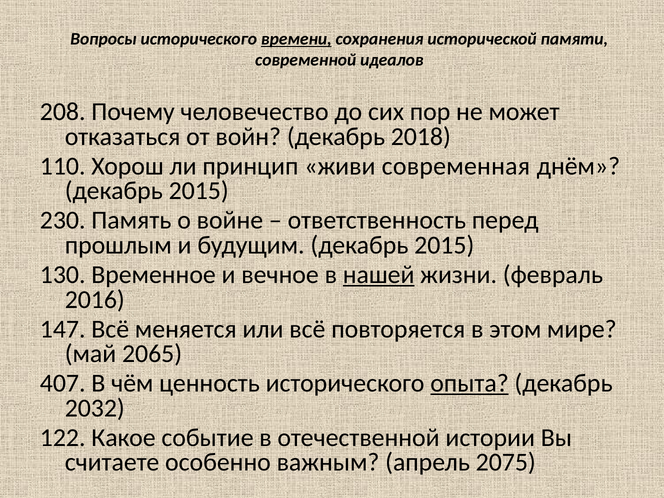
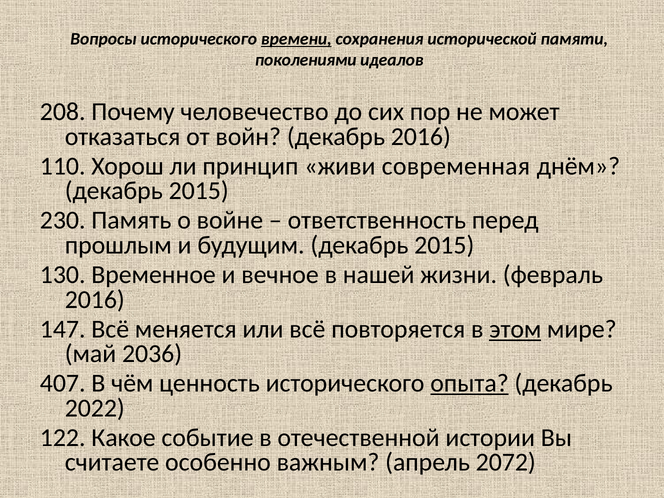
современной: современной -> поколениями
декабрь 2018: 2018 -> 2016
нашей underline: present -> none
этом underline: none -> present
2065: 2065 -> 2036
2032: 2032 -> 2022
2075: 2075 -> 2072
